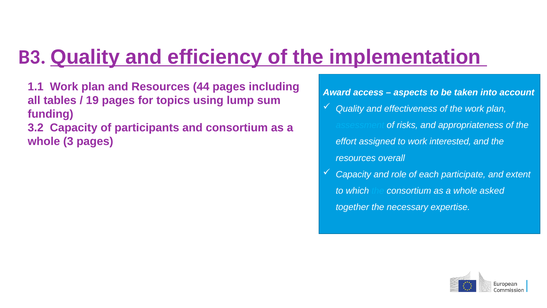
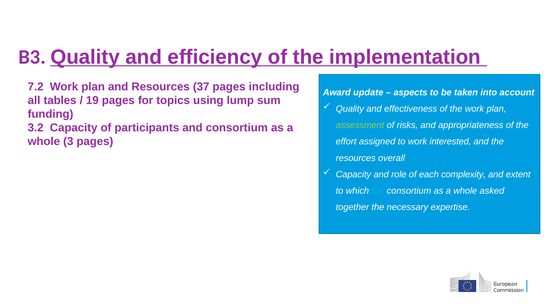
1.1: 1.1 -> 7.2
44: 44 -> 37
access: access -> update
assessment colour: light blue -> light green
participate: participate -> complexity
